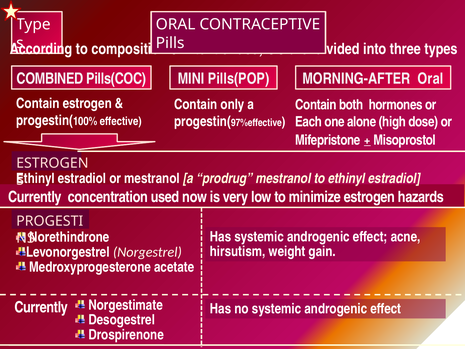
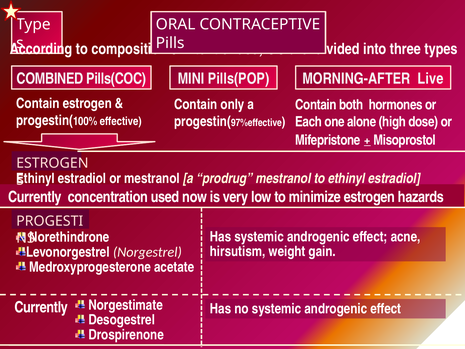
MORNING-AFTER Oral: Oral -> Live
